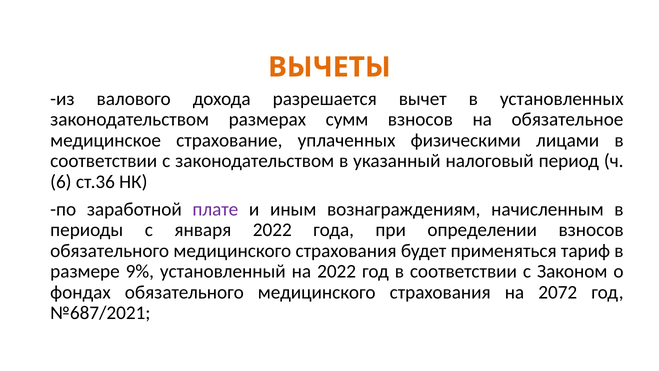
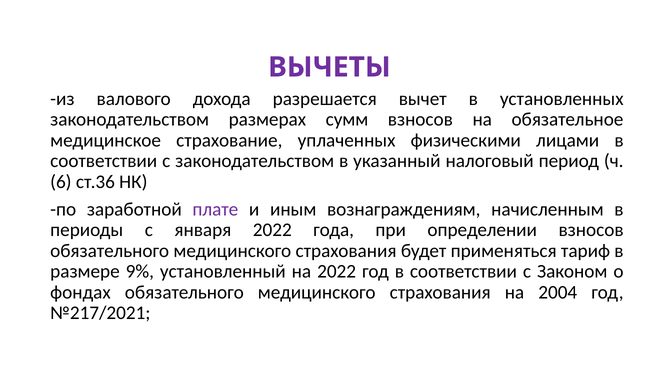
ВЫЧЕТЫ colour: orange -> purple
2072: 2072 -> 2004
№687/2021: №687/2021 -> №217/2021
